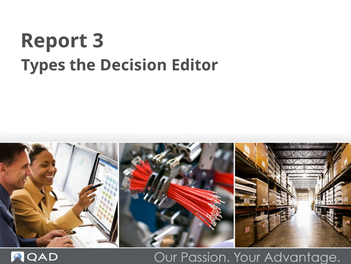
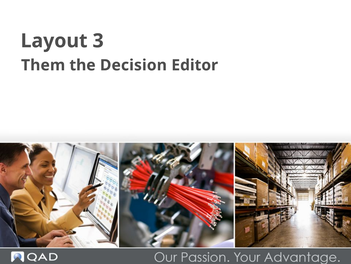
Report: Report -> Layout
Types: Types -> Them
